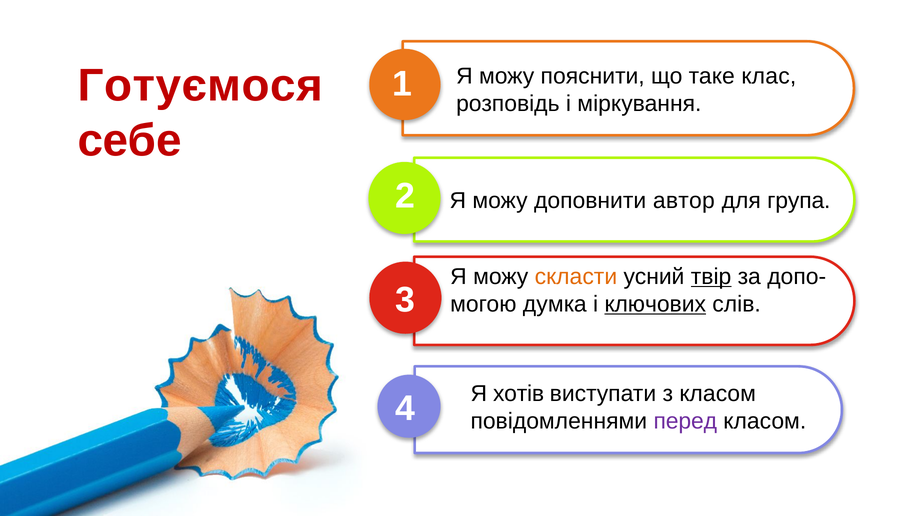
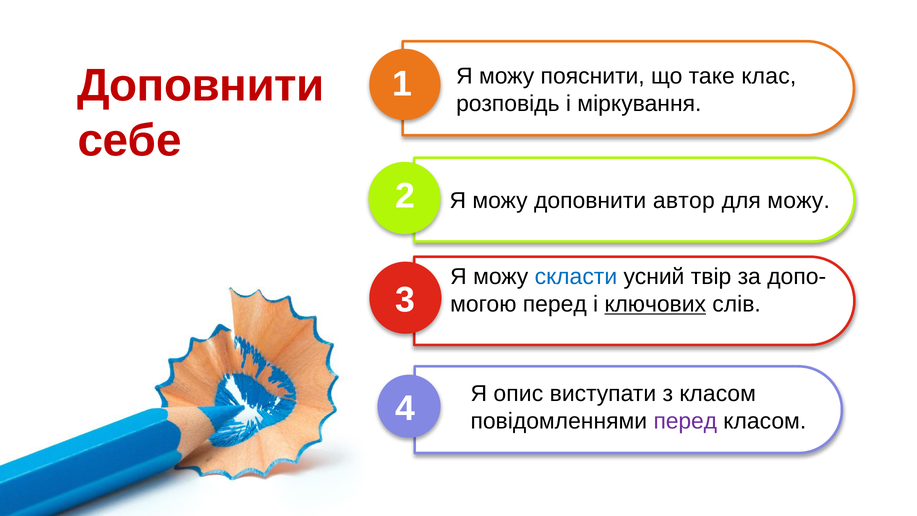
Готуємося at (200, 86): Готуємося -> Доповнити
для група: група -> можу
скласти colour: orange -> blue
твір underline: present -> none
думка at (555, 304): думка -> перед
хотів: хотів -> опис
